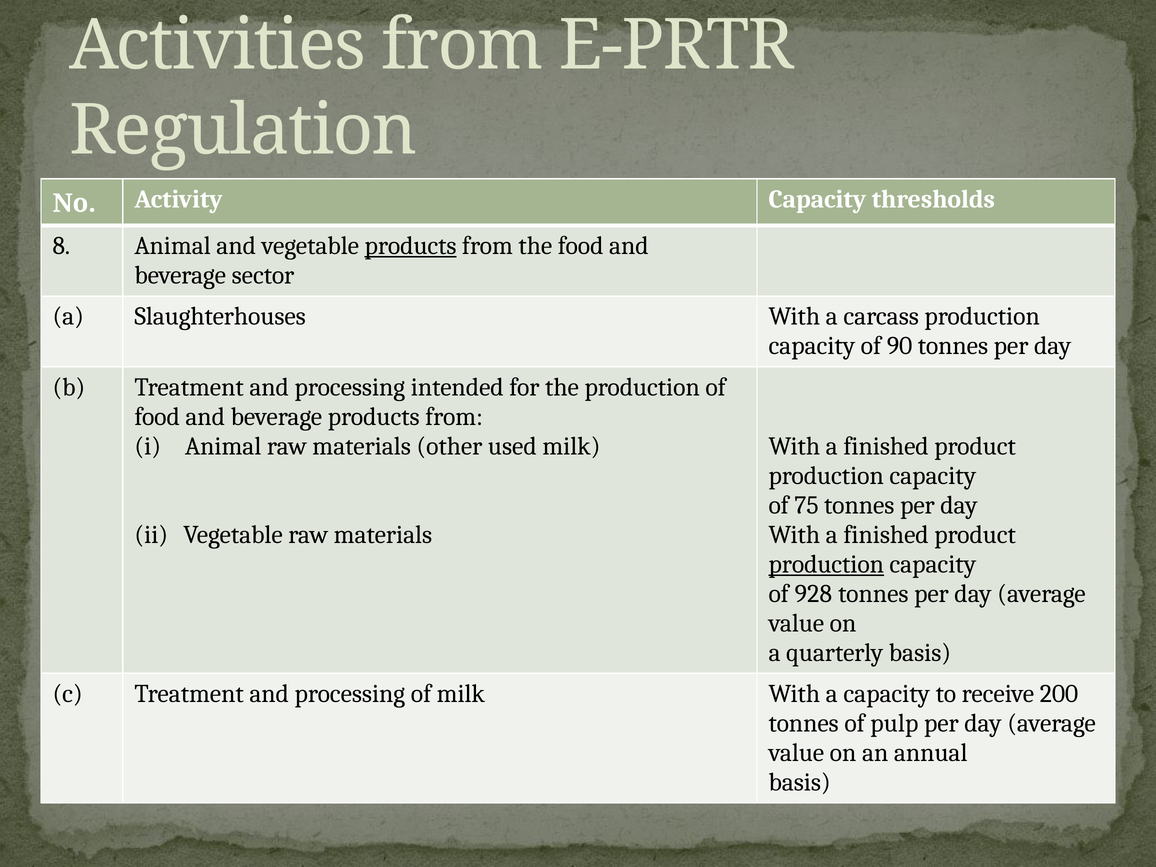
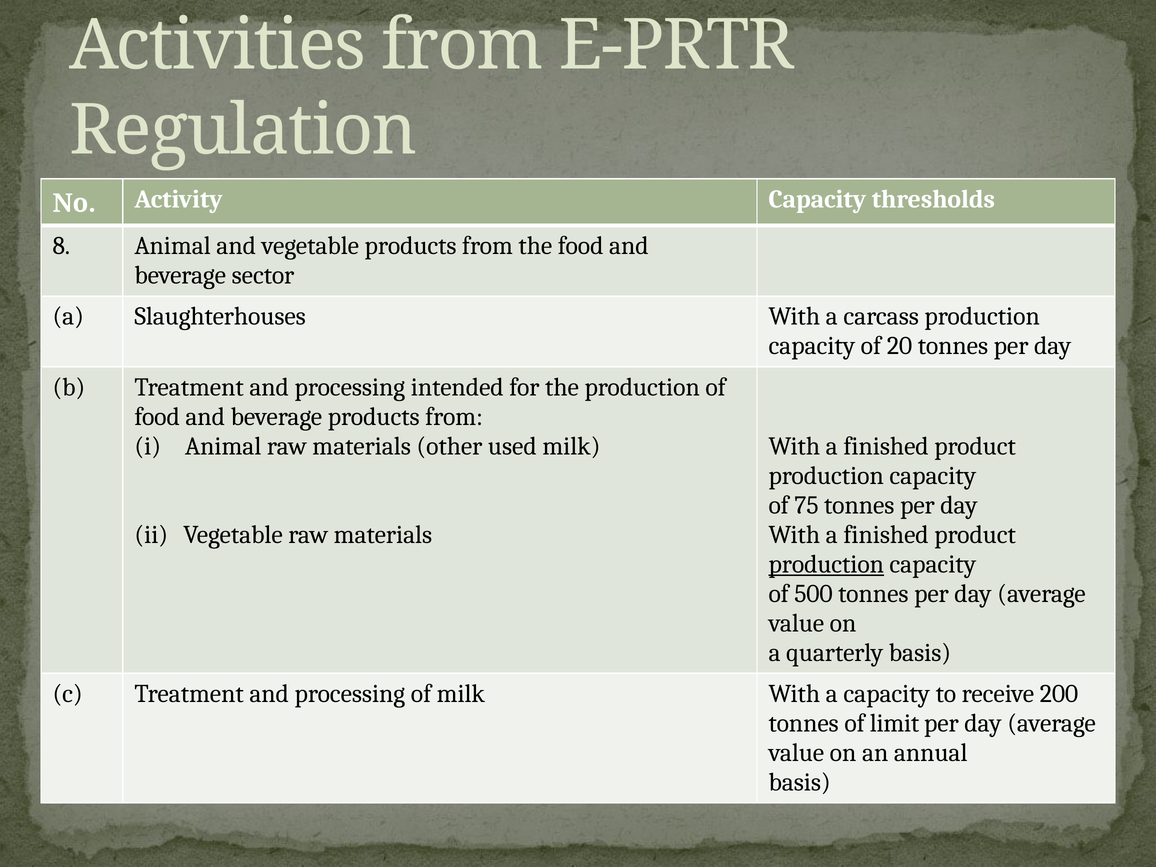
products at (411, 246) underline: present -> none
90: 90 -> 20
928: 928 -> 500
pulp: pulp -> limit
